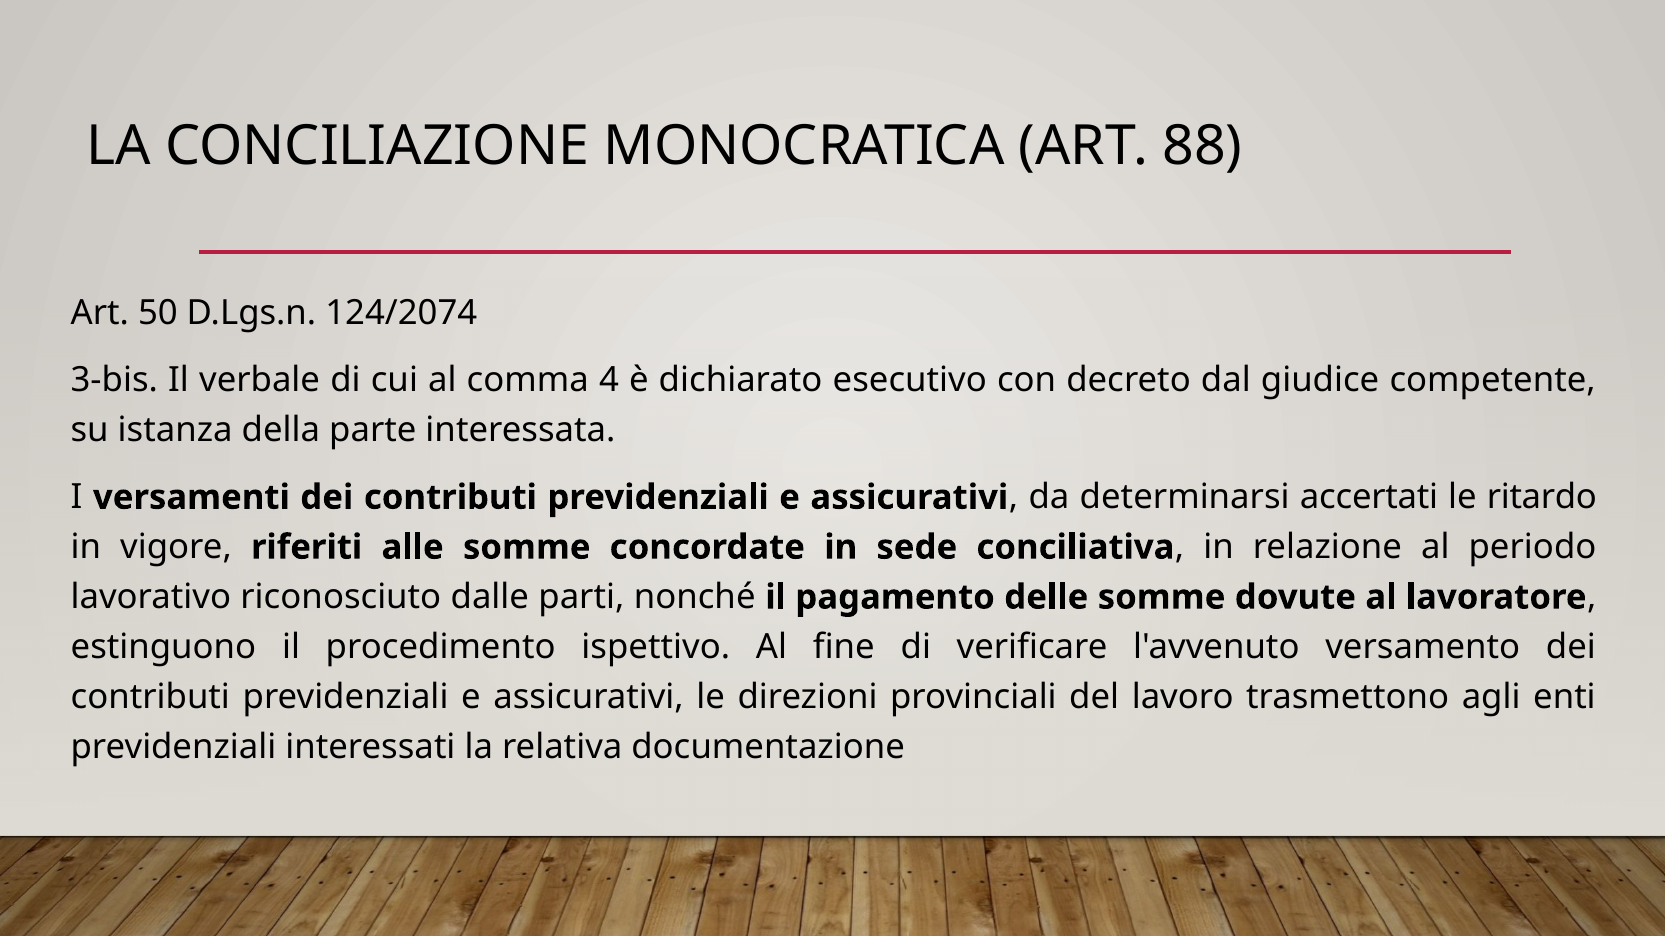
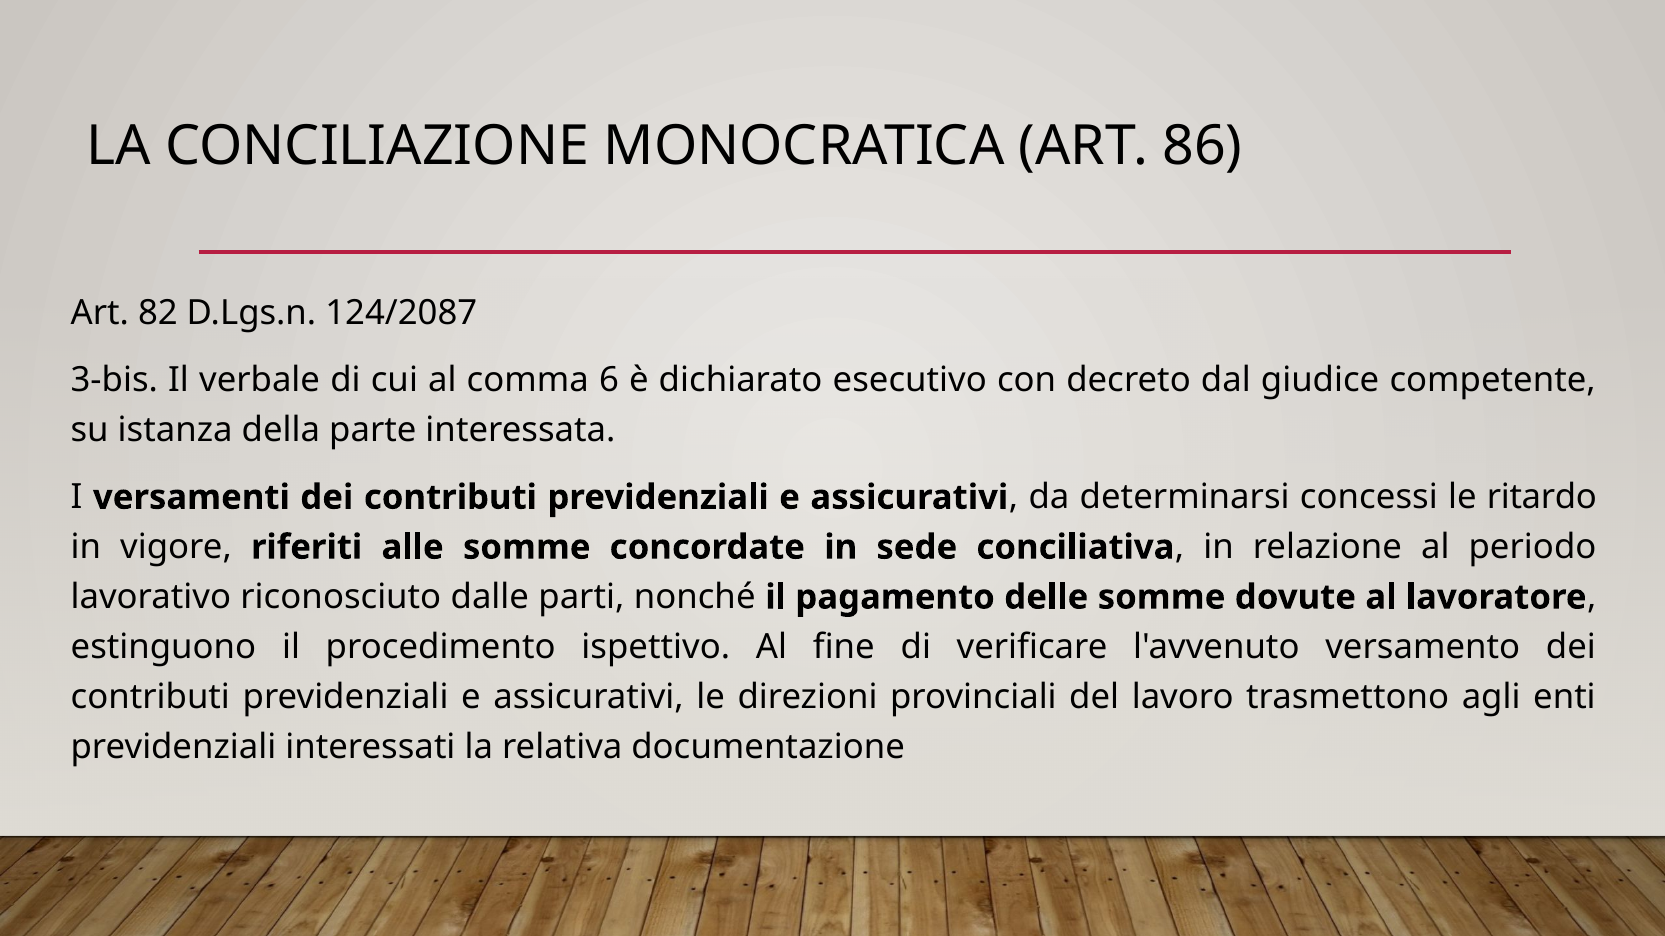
88: 88 -> 86
50: 50 -> 82
124/2074: 124/2074 -> 124/2087
4: 4 -> 6
accertati: accertati -> concessi
